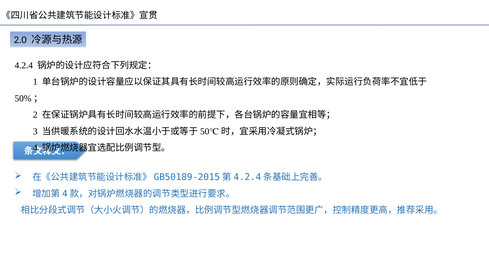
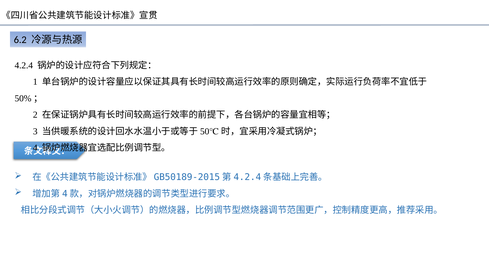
2.0: 2.0 -> 6.2
